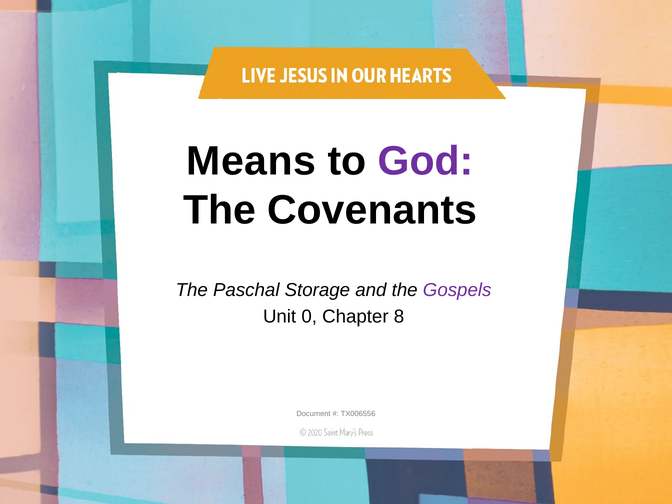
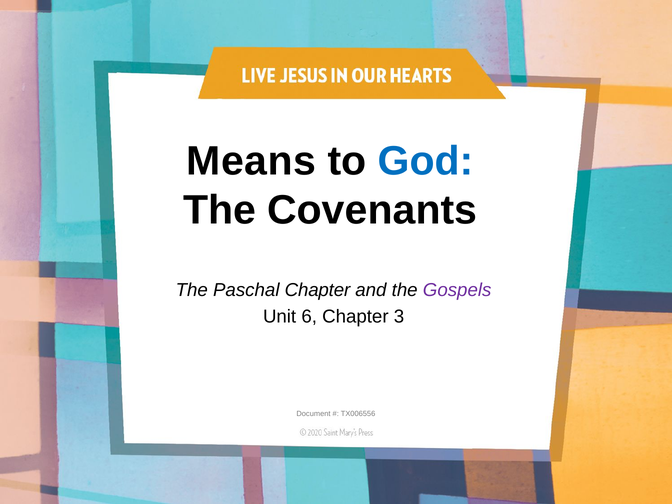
God colour: purple -> blue
Paschal Storage: Storage -> Chapter
0: 0 -> 6
8: 8 -> 3
